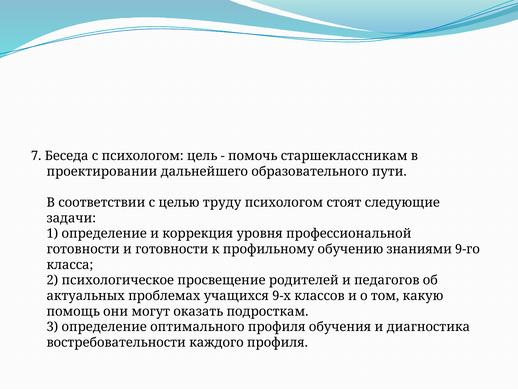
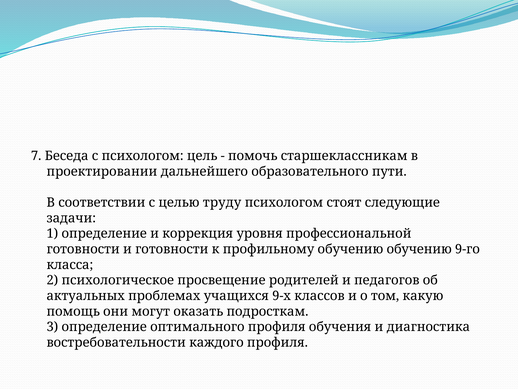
обучению знаниями: знаниями -> обучению
